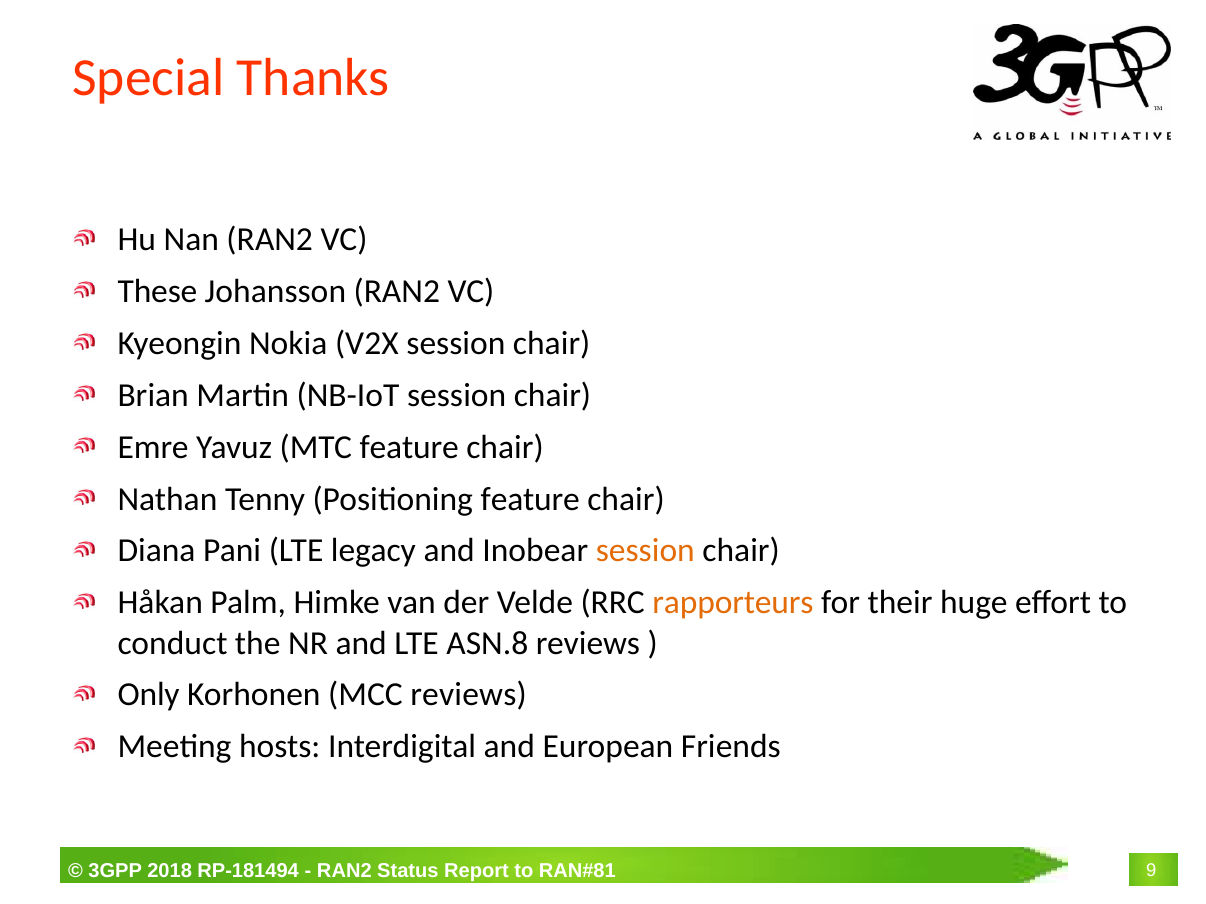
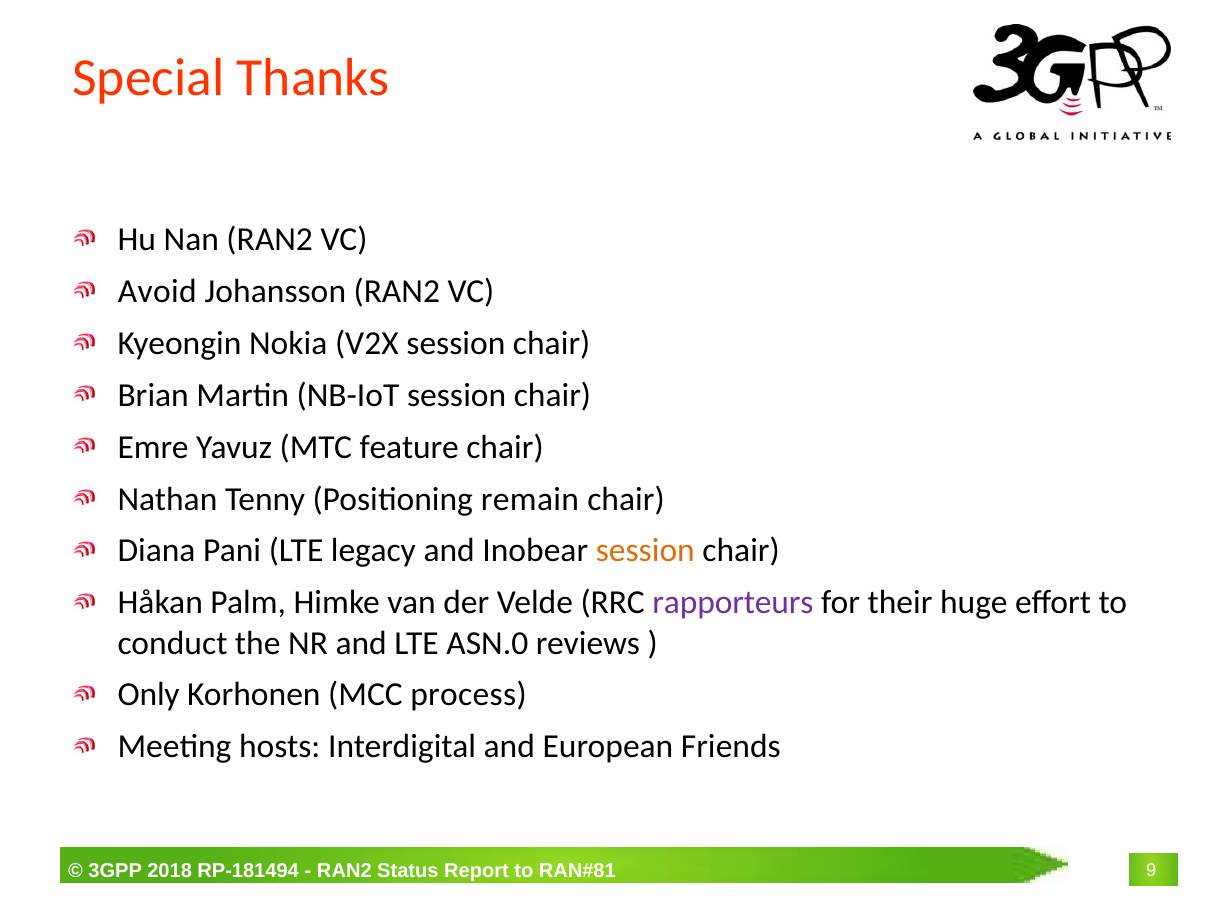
These: These -> Avoid
Positioning feature: feature -> remain
rapporteurs colour: orange -> purple
ASN.8: ASN.8 -> ASN.0
MCC reviews: reviews -> process
